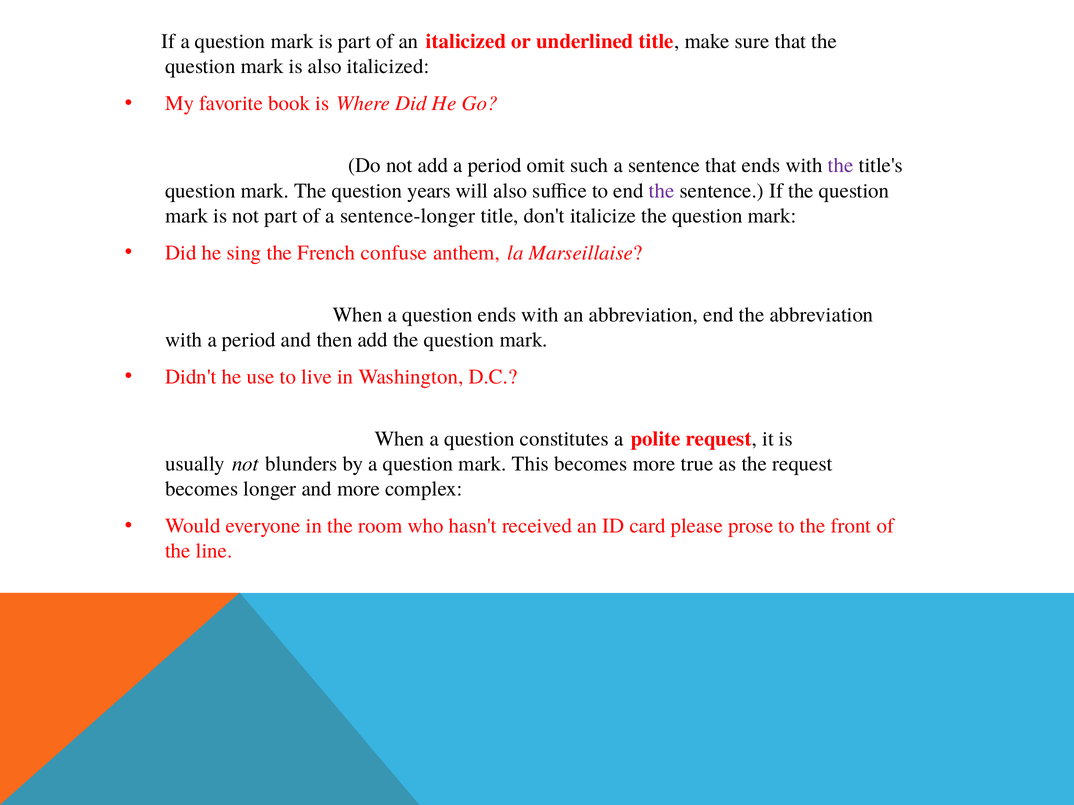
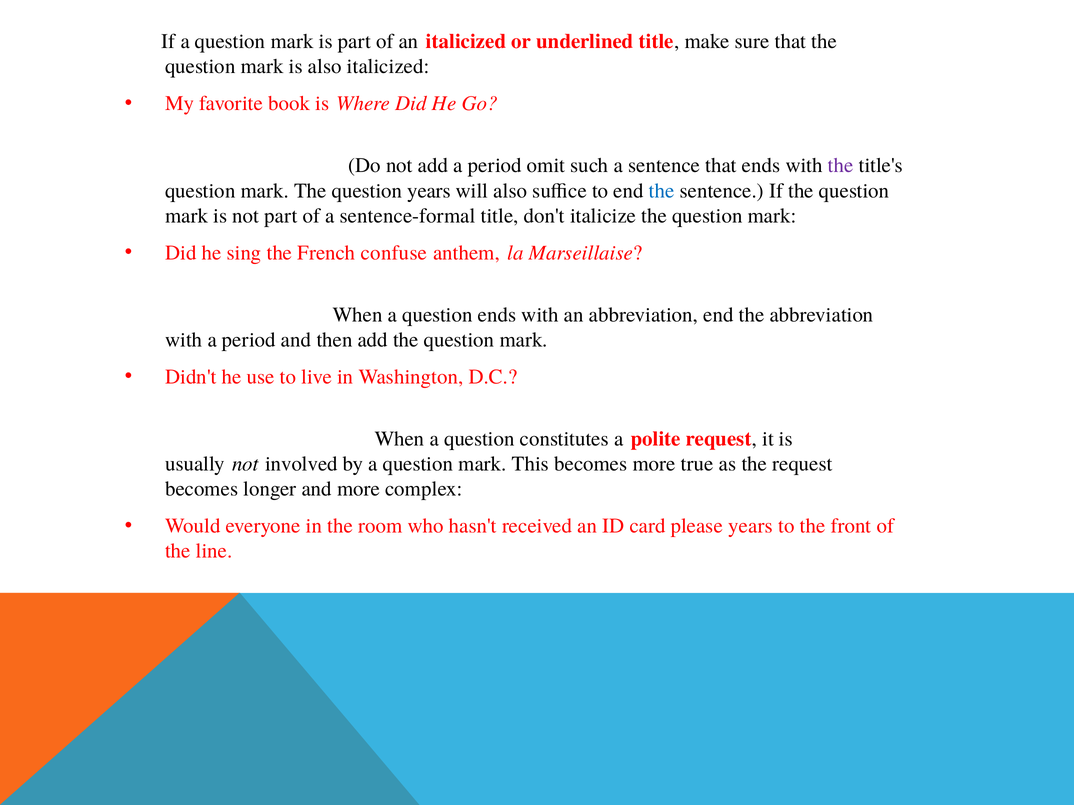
the at (662, 191) colour: purple -> blue
sentence-longer: sentence-longer -> sentence-formal
blunders: blunders -> involved
please prose: prose -> years
